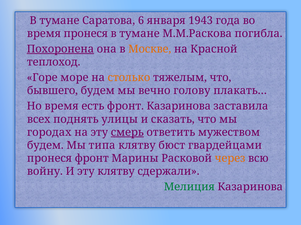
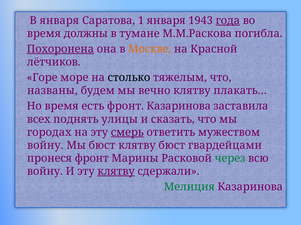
тумане at (59, 21): тумане -> января
6: 6 -> 1
года underline: none -> present
время пронеся: пронеся -> должны
теплоход: теплоход -> лётчиков
столько colour: orange -> black
бывшего: бывшего -> названы
вечно голову: голову -> клятву
будем at (45, 146): будем -> войну
Мы типа: типа -> бюст
через colour: orange -> green
клятву at (116, 172) underline: none -> present
